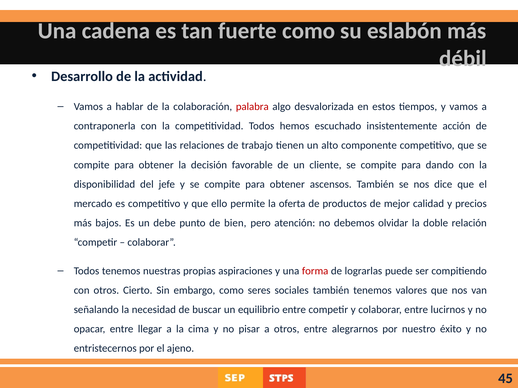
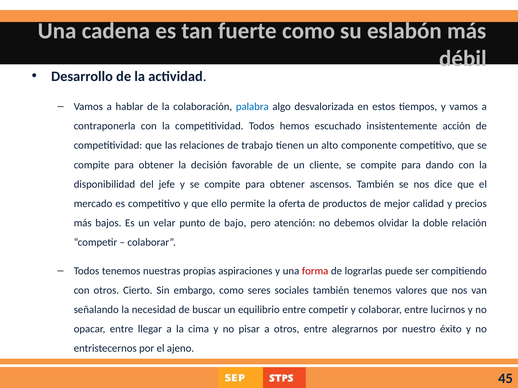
palabra colour: red -> blue
debe: debe -> velar
bien: bien -> bajo
